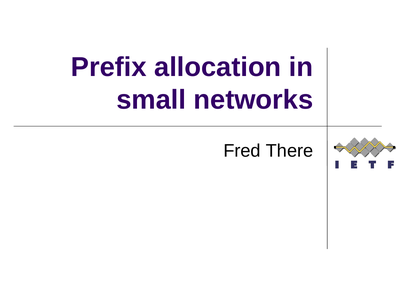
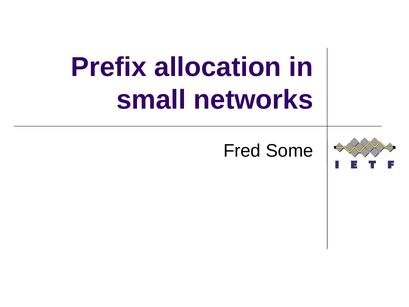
There: There -> Some
